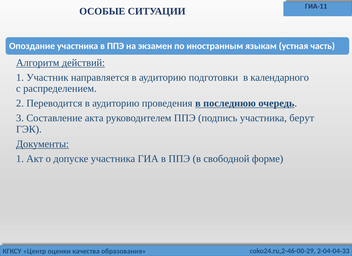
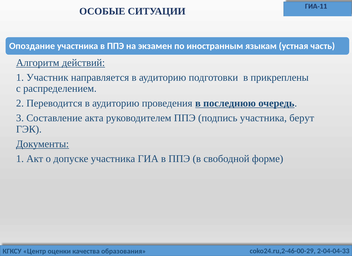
календарного: календарного -> прикреплены
